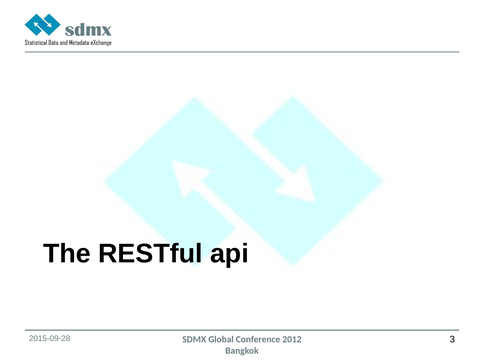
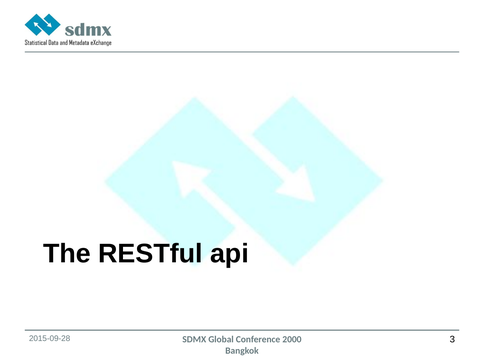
2012: 2012 -> 2000
